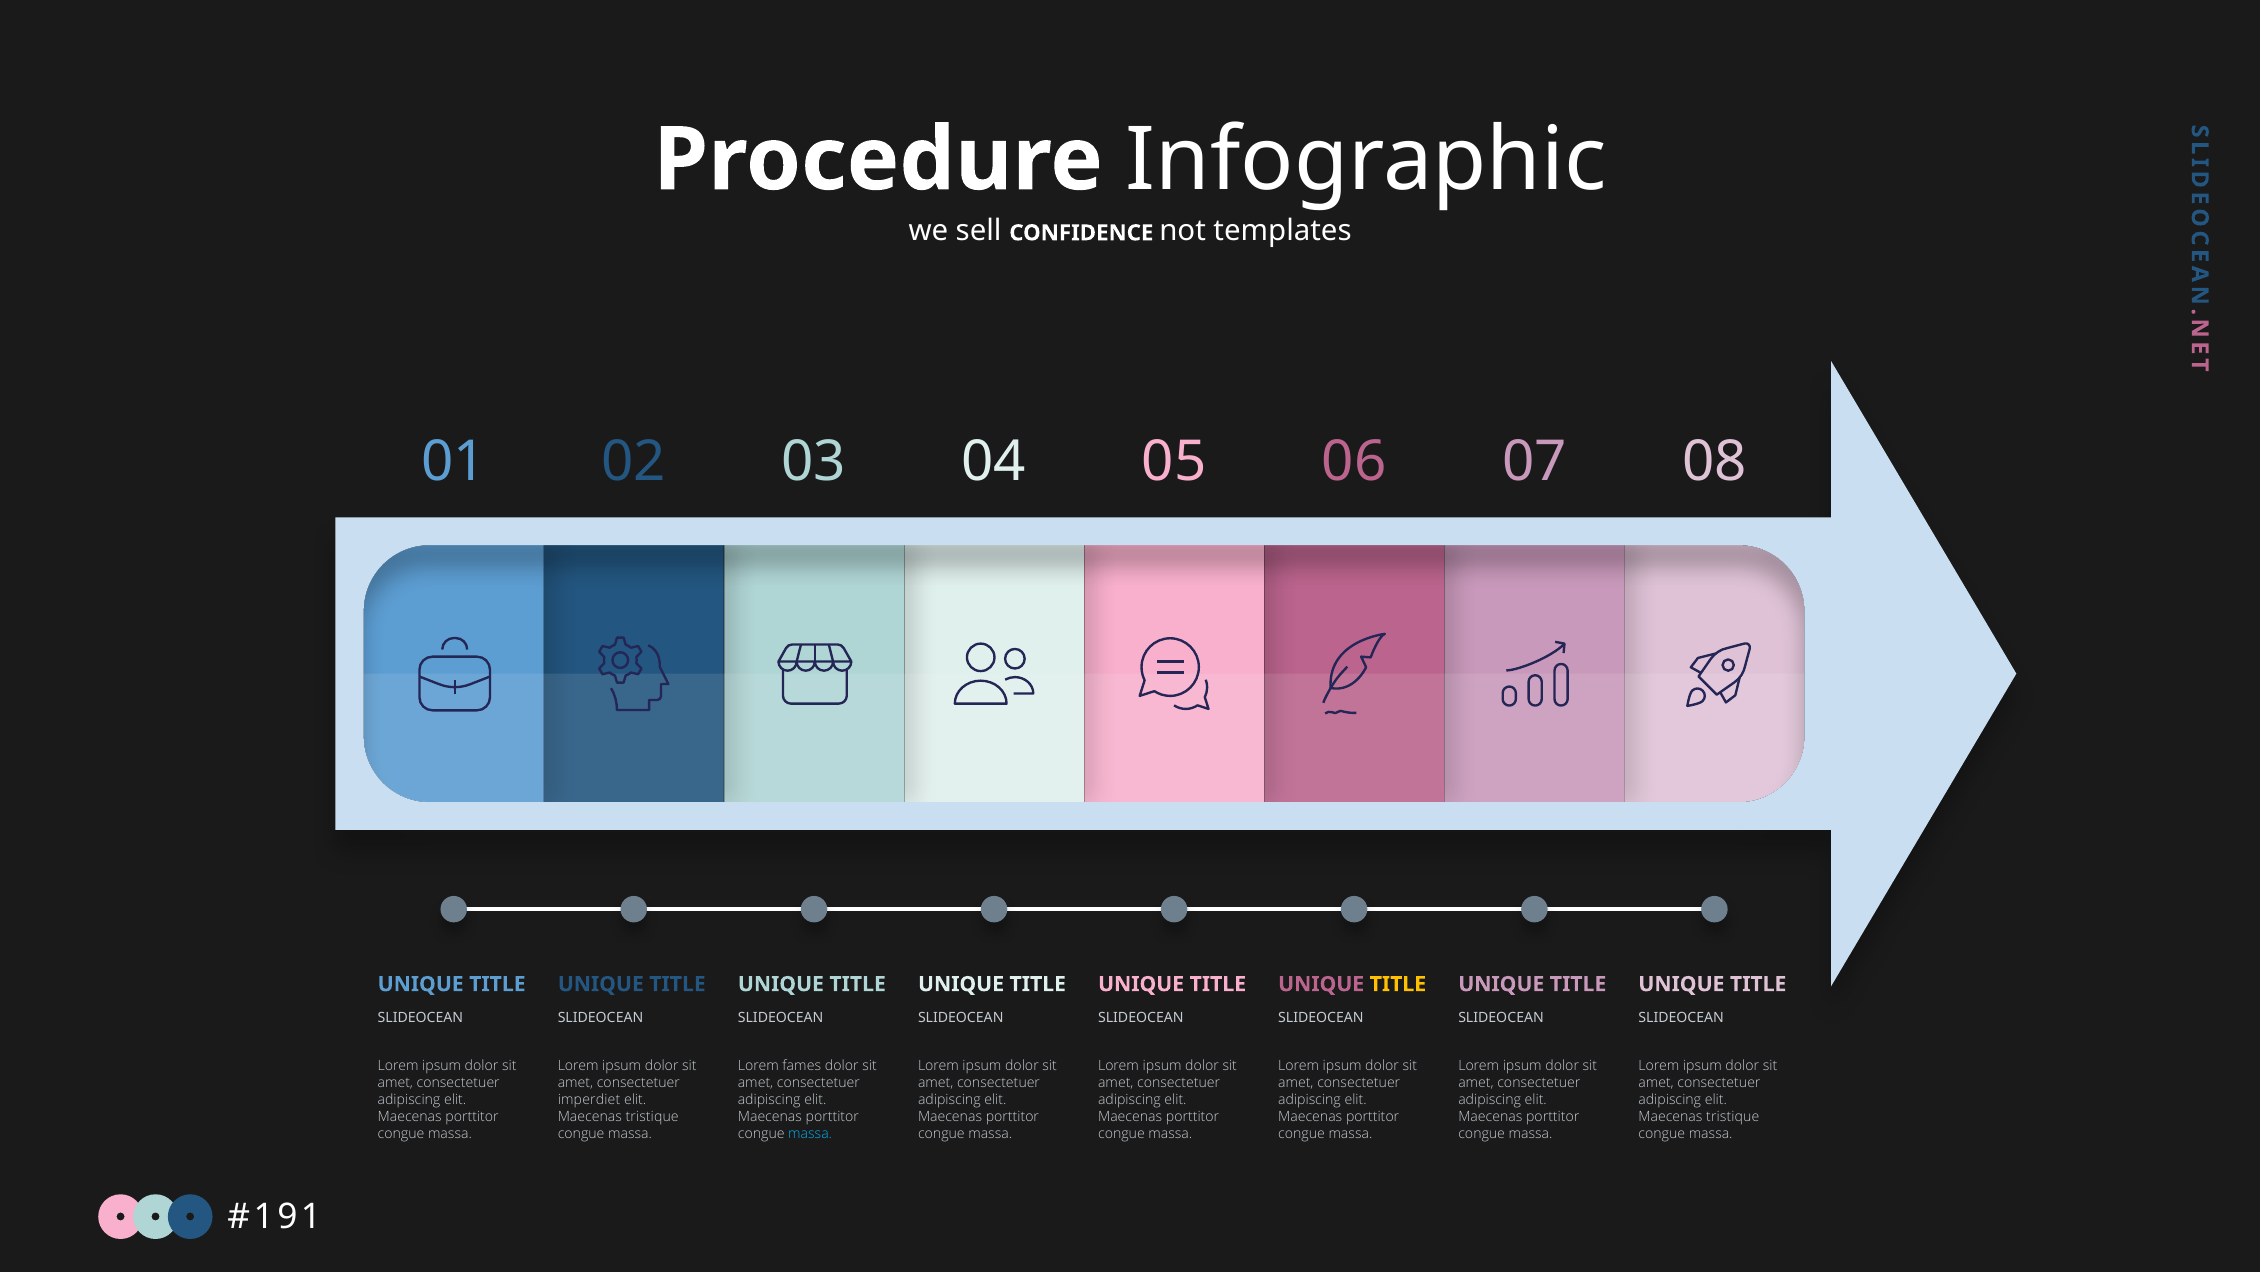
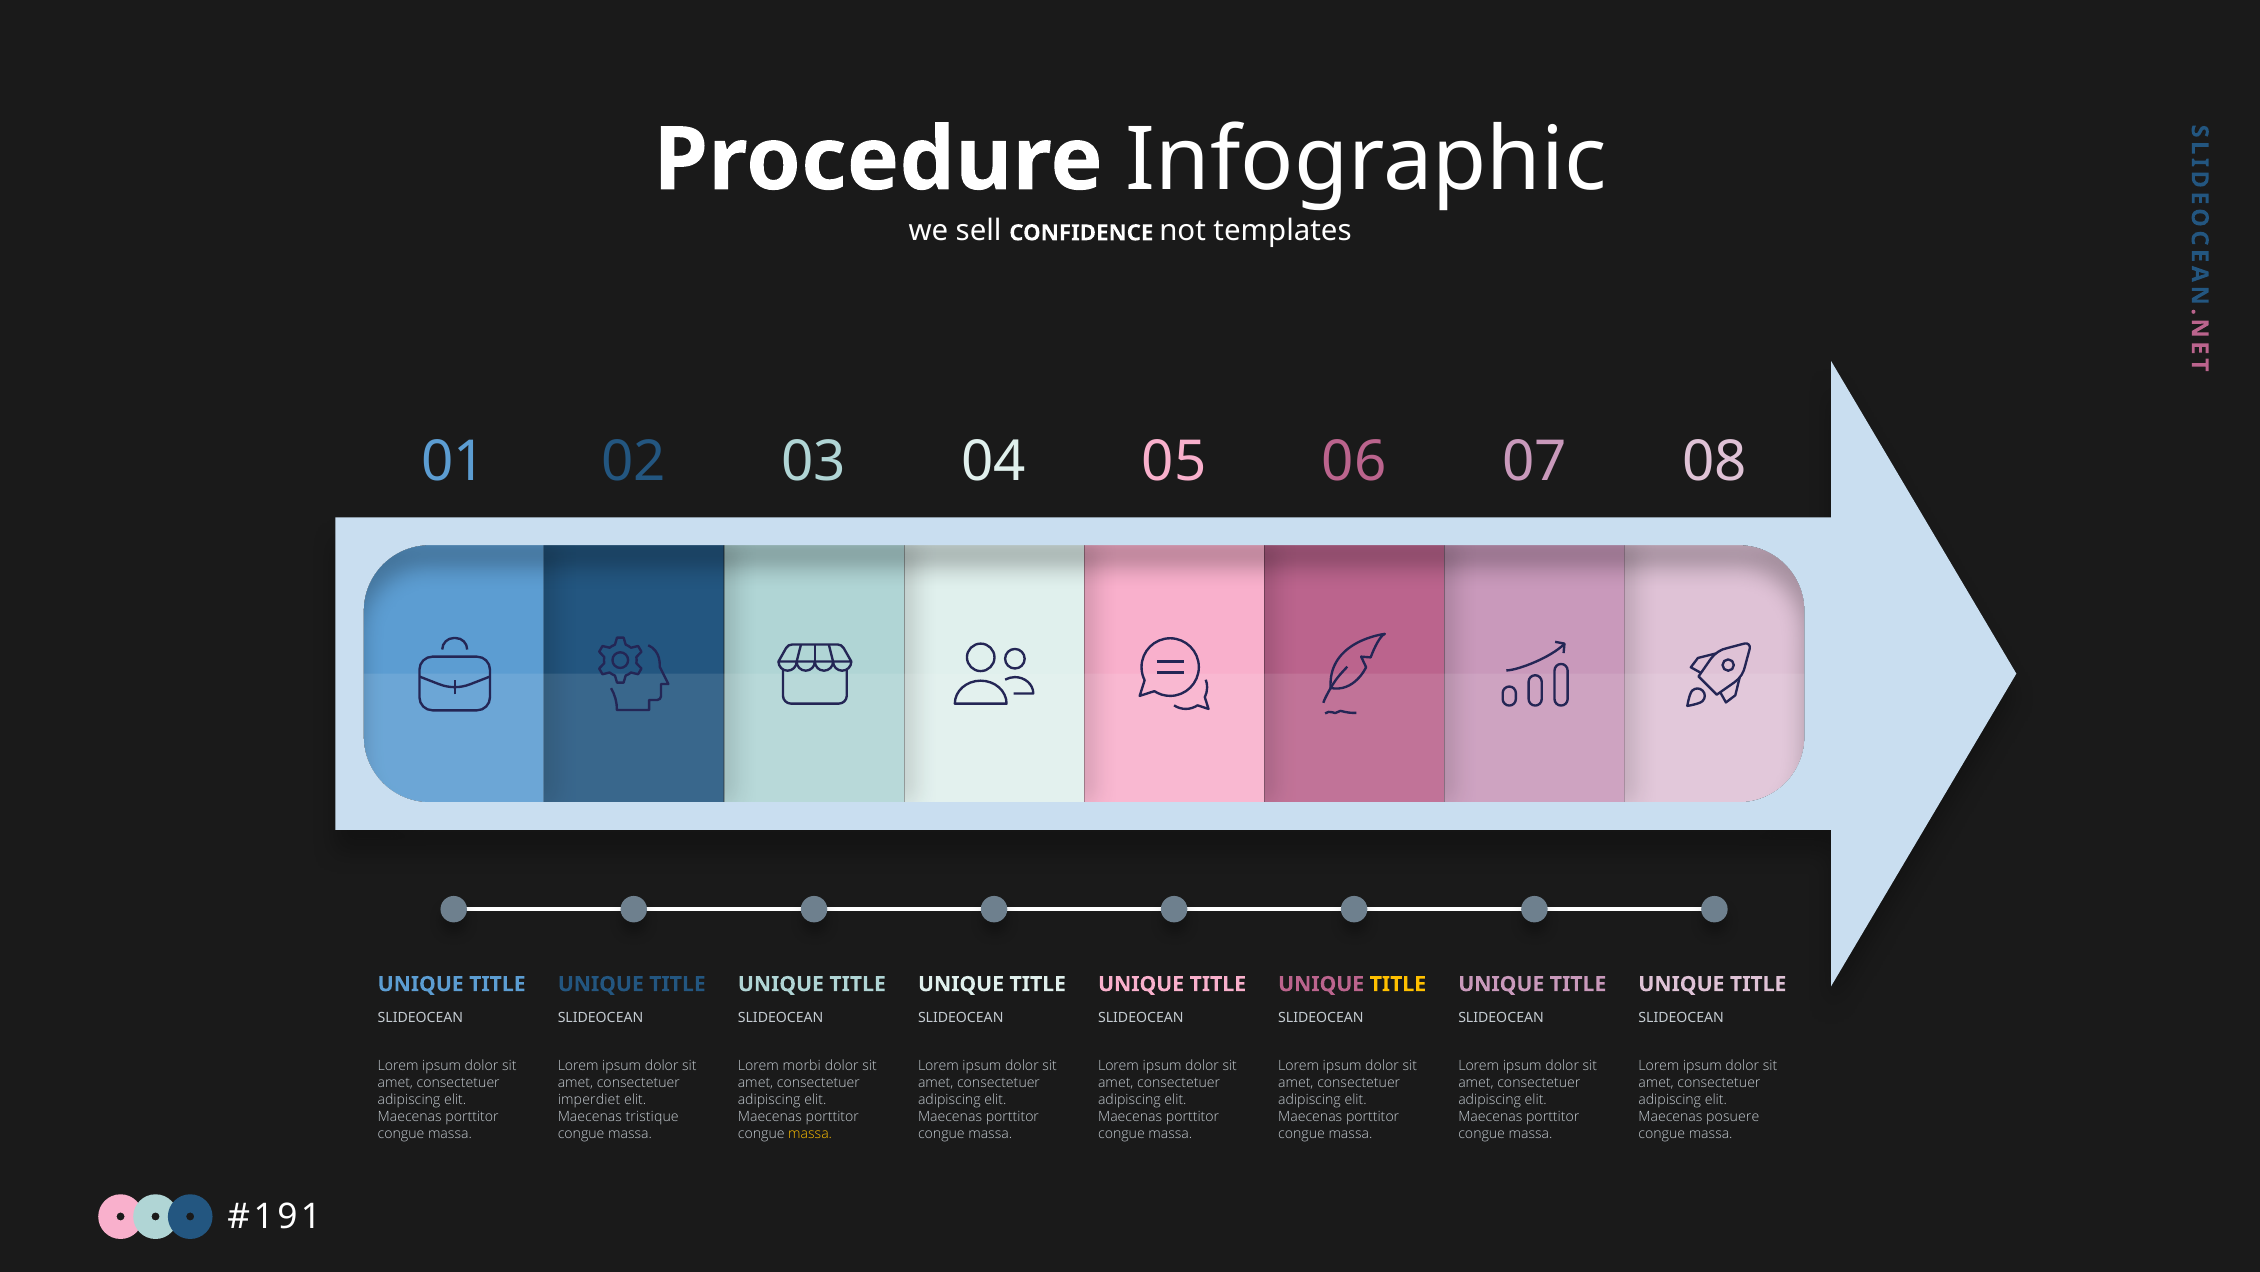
fames: fames -> morbi
tristique at (1733, 1117): tristique -> posuere
massa at (810, 1133) colour: light blue -> yellow
